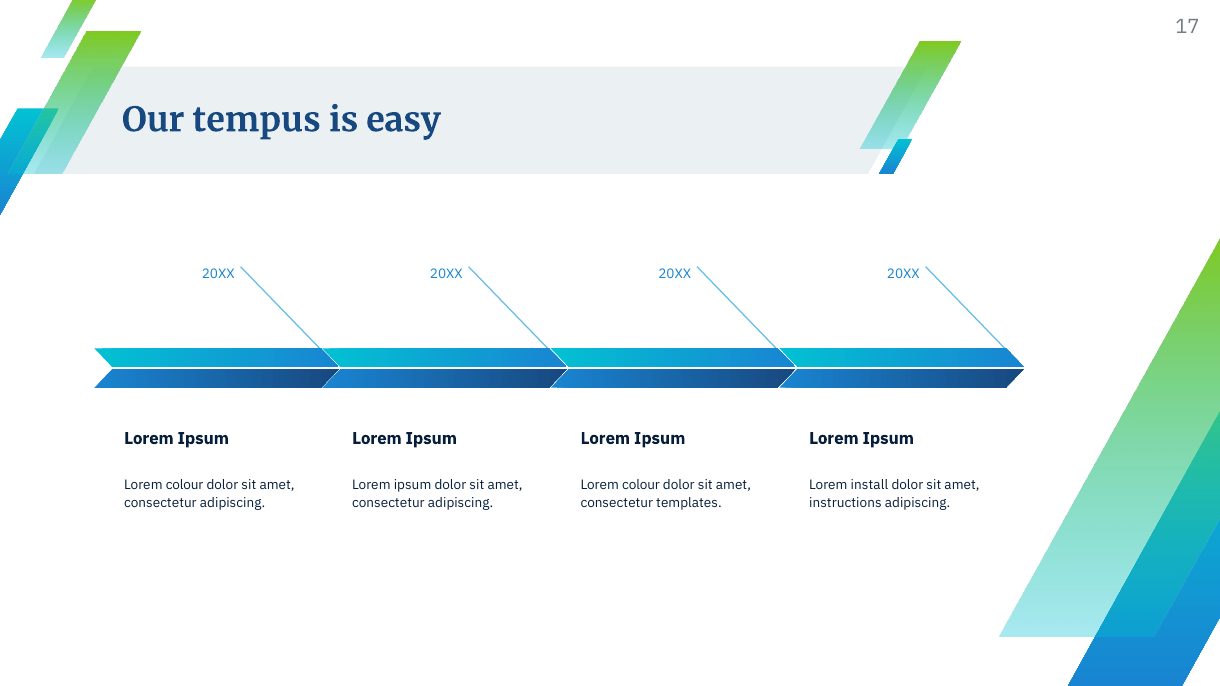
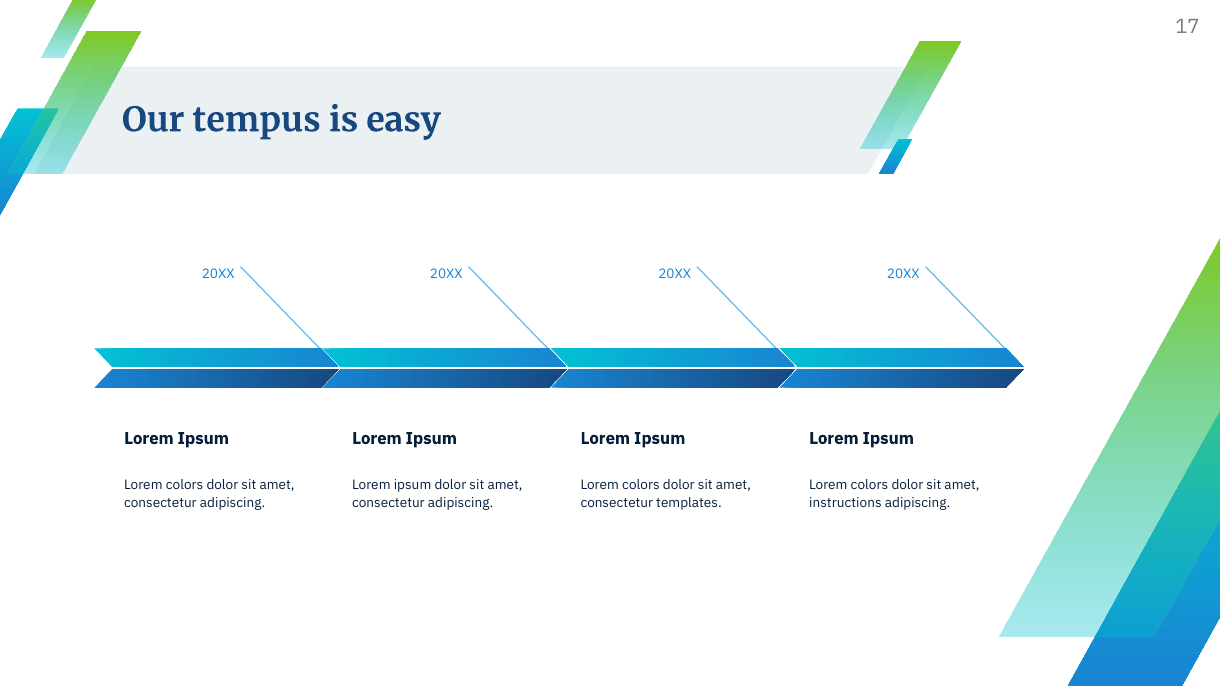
colour at (641, 485): colour -> colors
install at (869, 485): install -> colors
colour at (185, 485): colour -> colors
